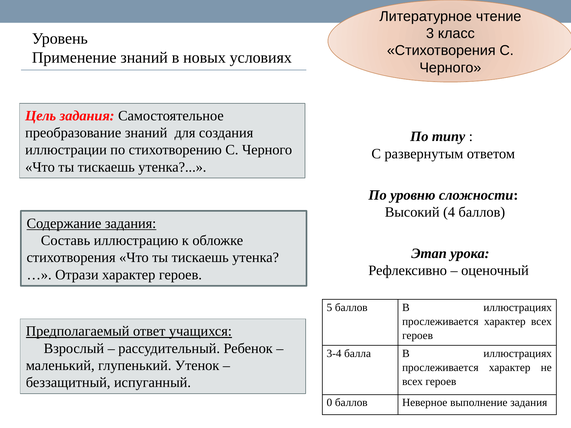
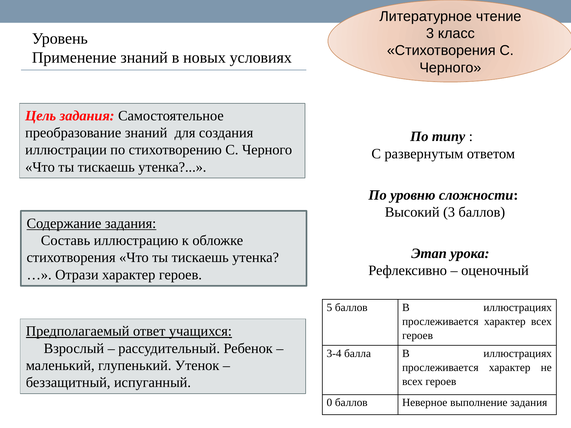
Высокий 4: 4 -> 3
